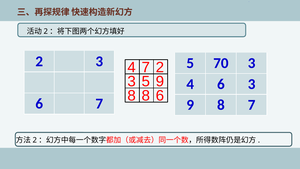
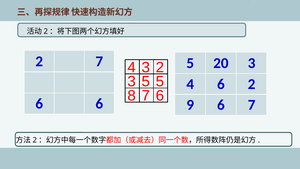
3 at (99, 61): 3 -> 7
70: 70 -> 20
4 7: 7 -> 3
5 9: 9 -> 5
6 3: 3 -> 2
8 8: 8 -> 7
6 7: 7 -> 6
8 at (221, 105): 8 -> 6
